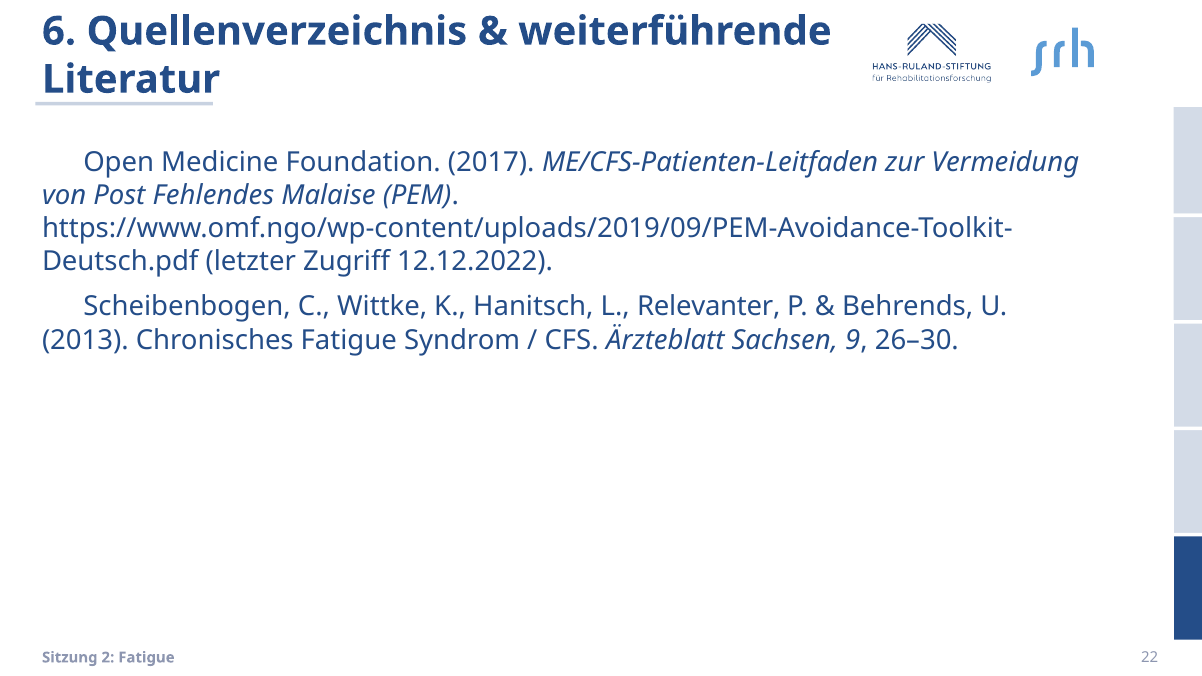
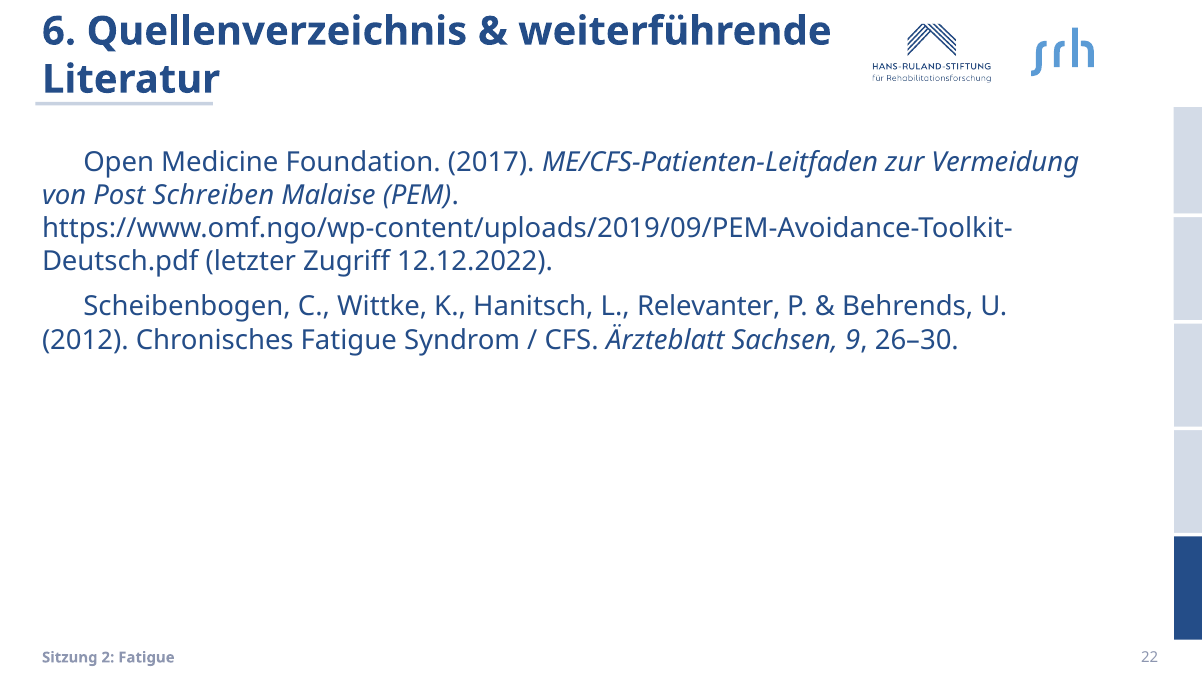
Fehlendes: Fehlendes -> Schreiben
2013: 2013 -> 2012
